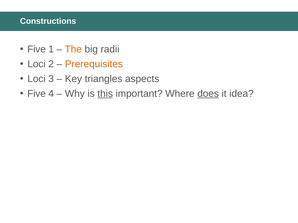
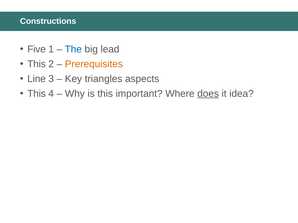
The colour: orange -> blue
radii: radii -> lead
Loci at (37, 64): Loci -> This
Loci at (37, 79): Loci -> Line
Five at (37, 94): Five -> This
this at (105, 94) underline: present -> none
